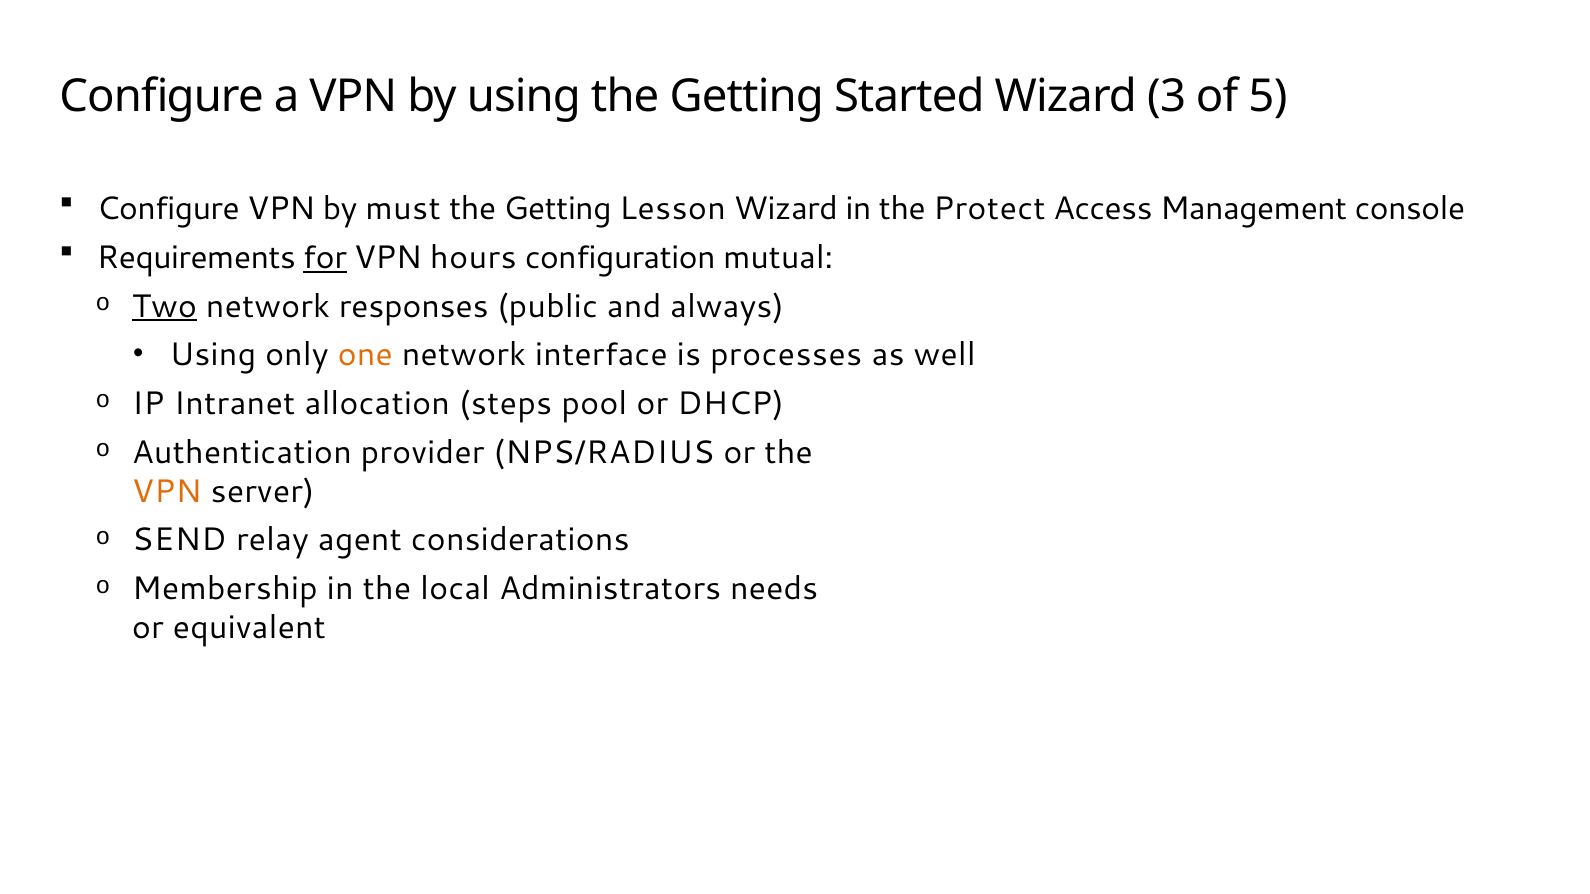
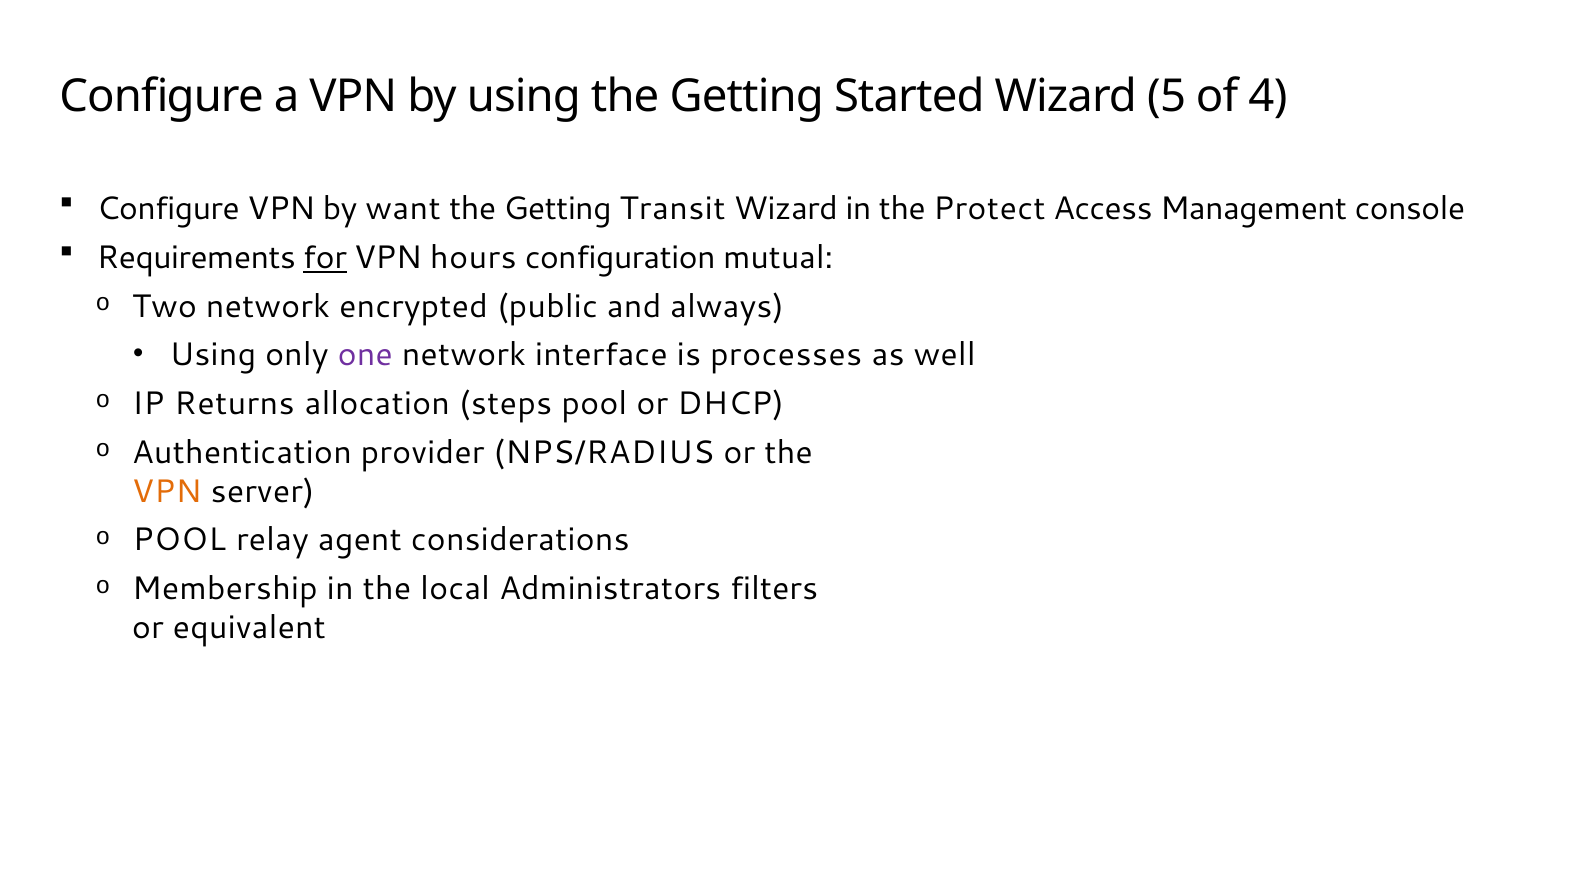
3: 3 -> 5
5: 5 -> 4
must: must -> want
Lesson: Lesson -> Transit
Two underline: present -> none
responses: responses -> encrypted
one colour: orange -> purple
Intranet: Intranet -> Returns
SEND at (179, 540): SEND -> POOL
needs: needs -> filters
